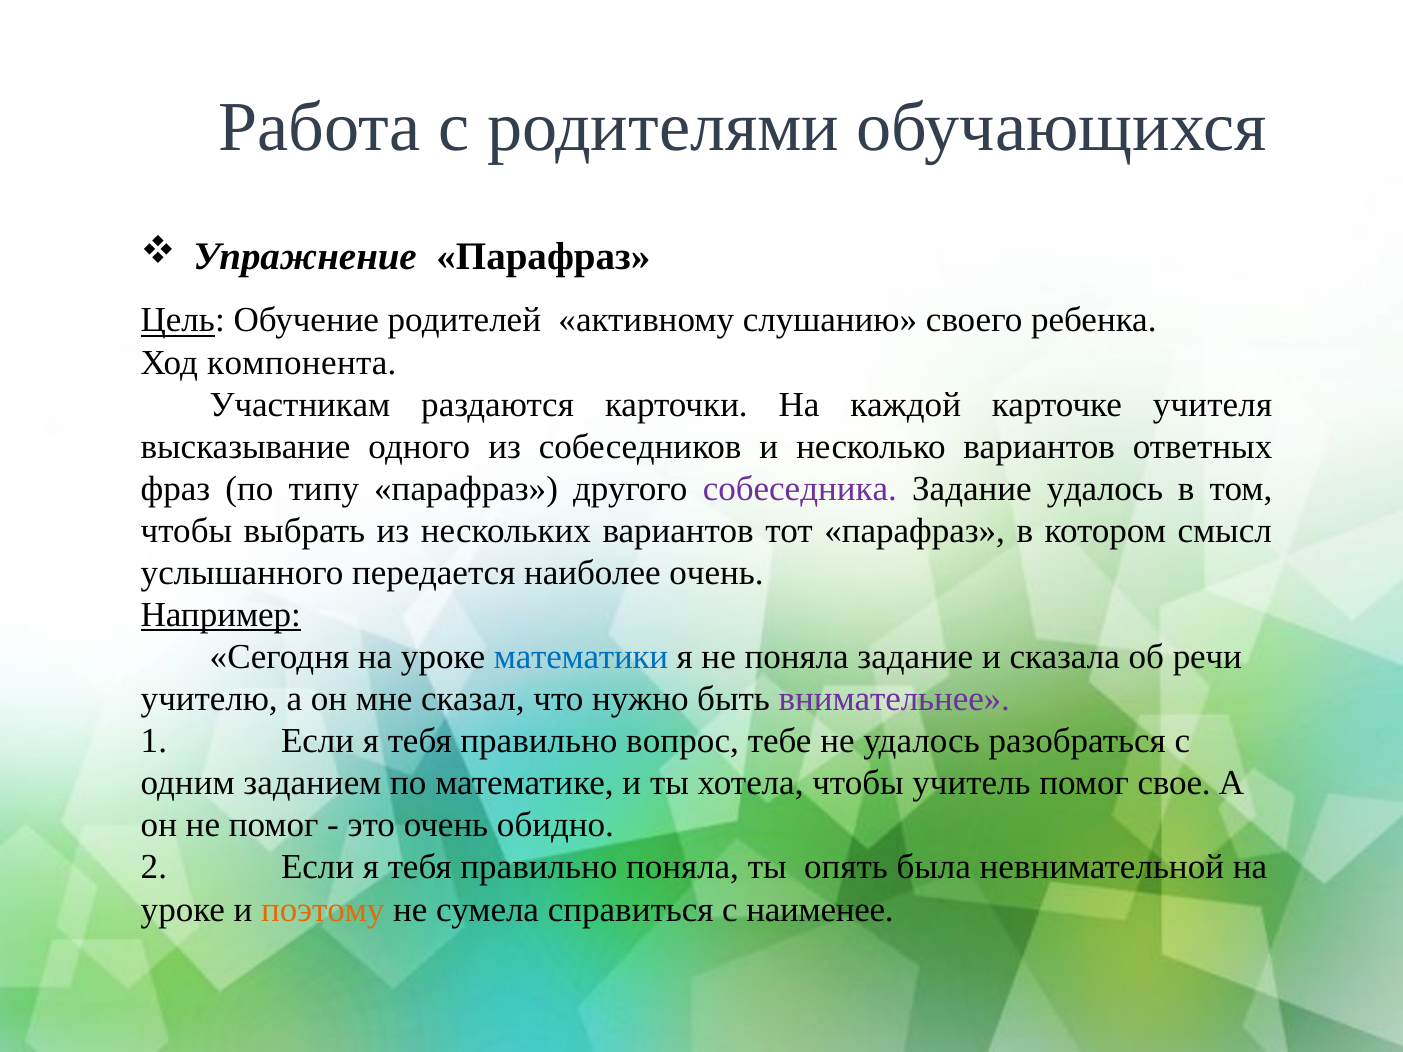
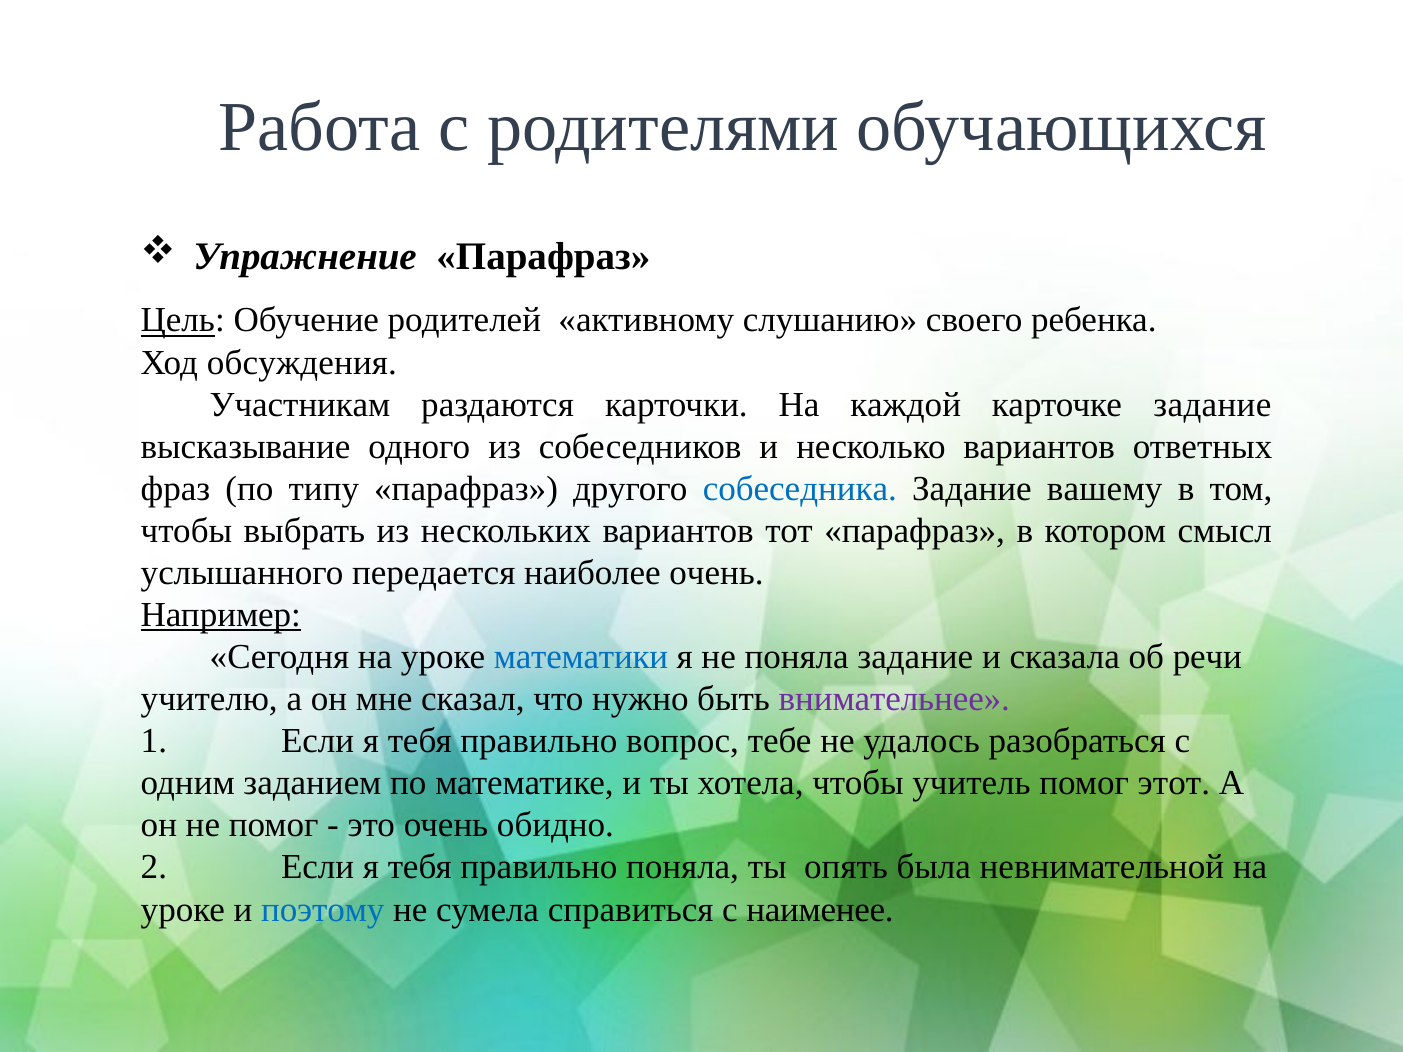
компонента: компонента -> обсуждения
карточке учителя: учителя -> задание
собеседника colour: purple -> blue
Задание удалось: удалось -> вашему
свое: свое -> этот
поэтому colour: orange -> blue
